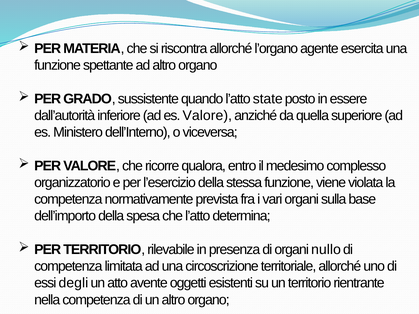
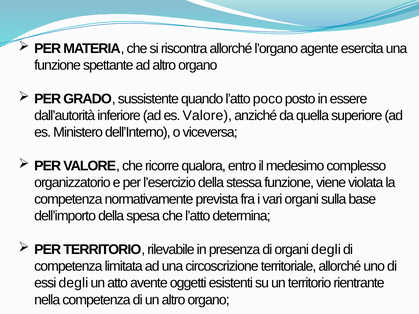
state: state -> poco
organi nullo: nullo -> degli
